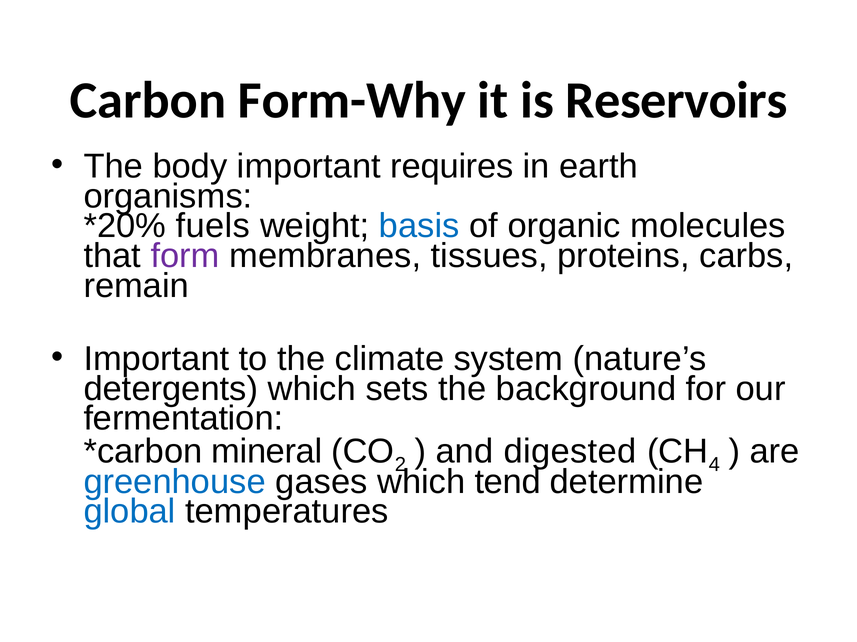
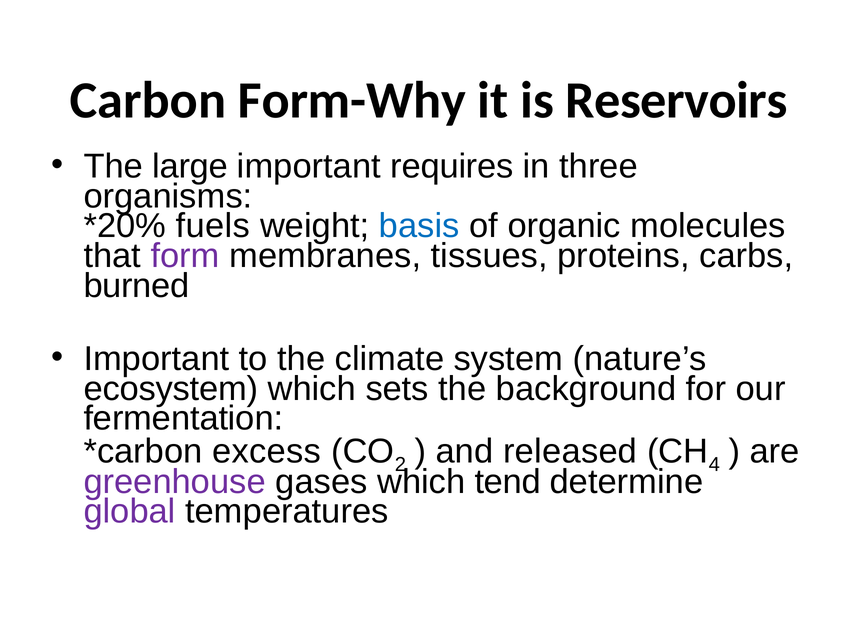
body: body -> large
earth: earth -> three
remain: remain -> burned
detergents: detergents -> ecosystem
mineral: mineral -> excess
digested: digested -> released
greenhouse colour: blue -> purple
global colour: blue -> purple
